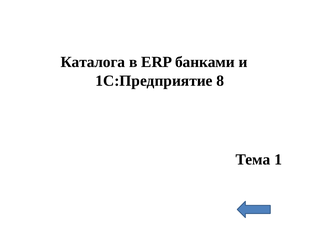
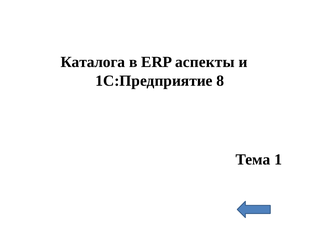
банками: банками -> аспекты
